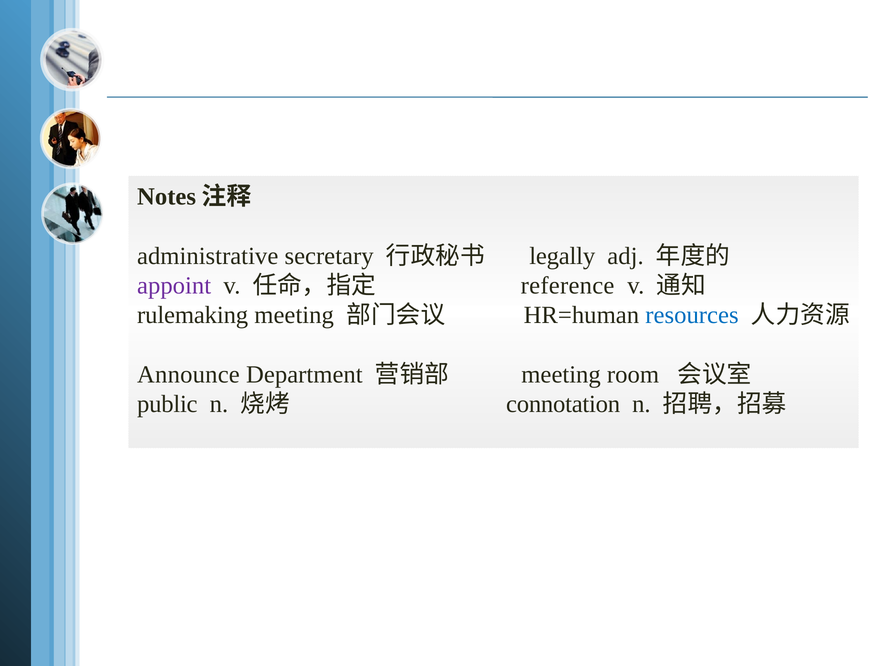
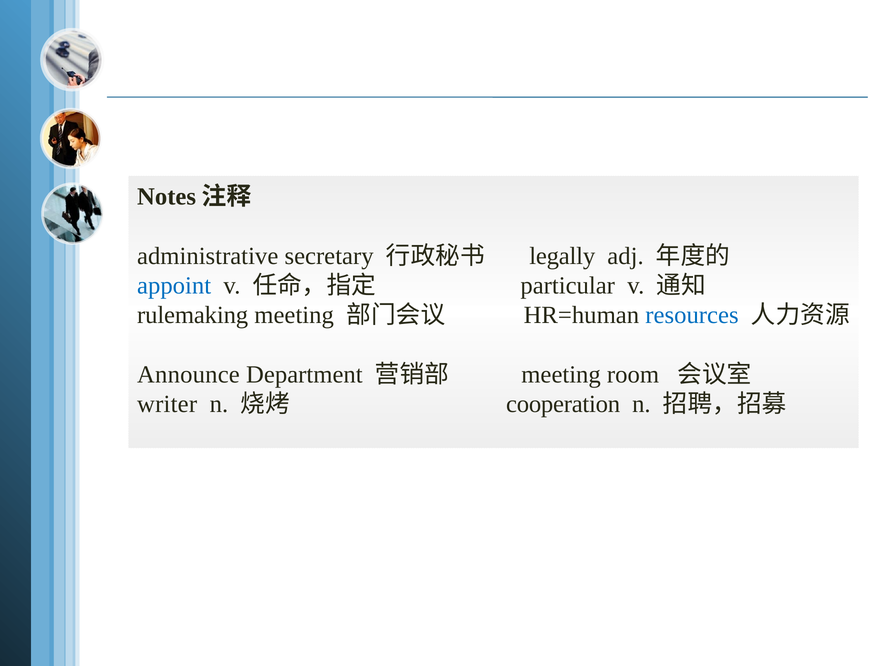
appoint colour: purple -> blue
reference: reference -> particular
public: public -> writer
connotation: connotation -> cooperation
